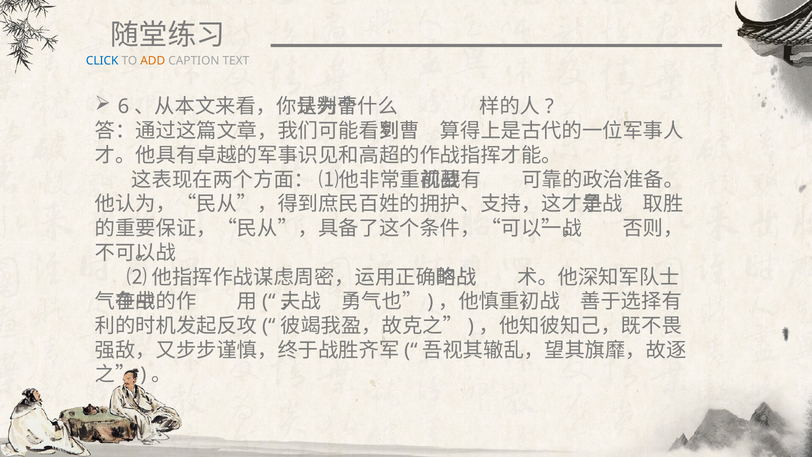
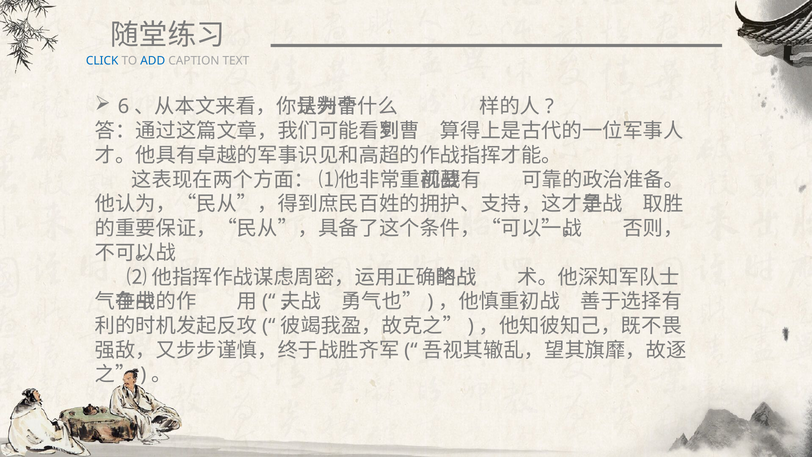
ADD colour: orange -> blue
